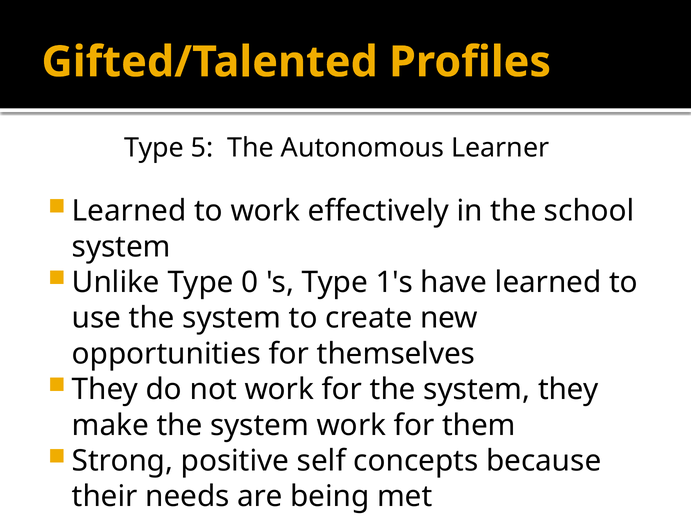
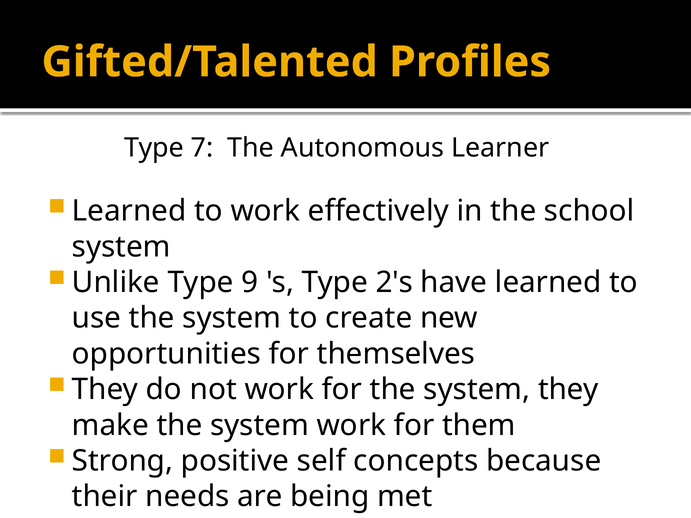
5: 5 -> 7
0: 0 -> 9
1's: 1's -> 2's
